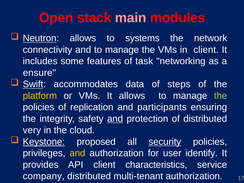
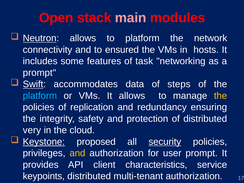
to systems: systems -> platform
and to manage: manage -> ensured
in client: client -> hosts
ensure at (39, 73): ensure -> prompt
platform at (40, 96) colour: yellow -> light blue
the at (220, 96) colour: light green -> yellow
participants: participants -> redundancy
and at (115, 119) underline: present -> none
user identify: identify -> prompt
company: company -> keypoints
